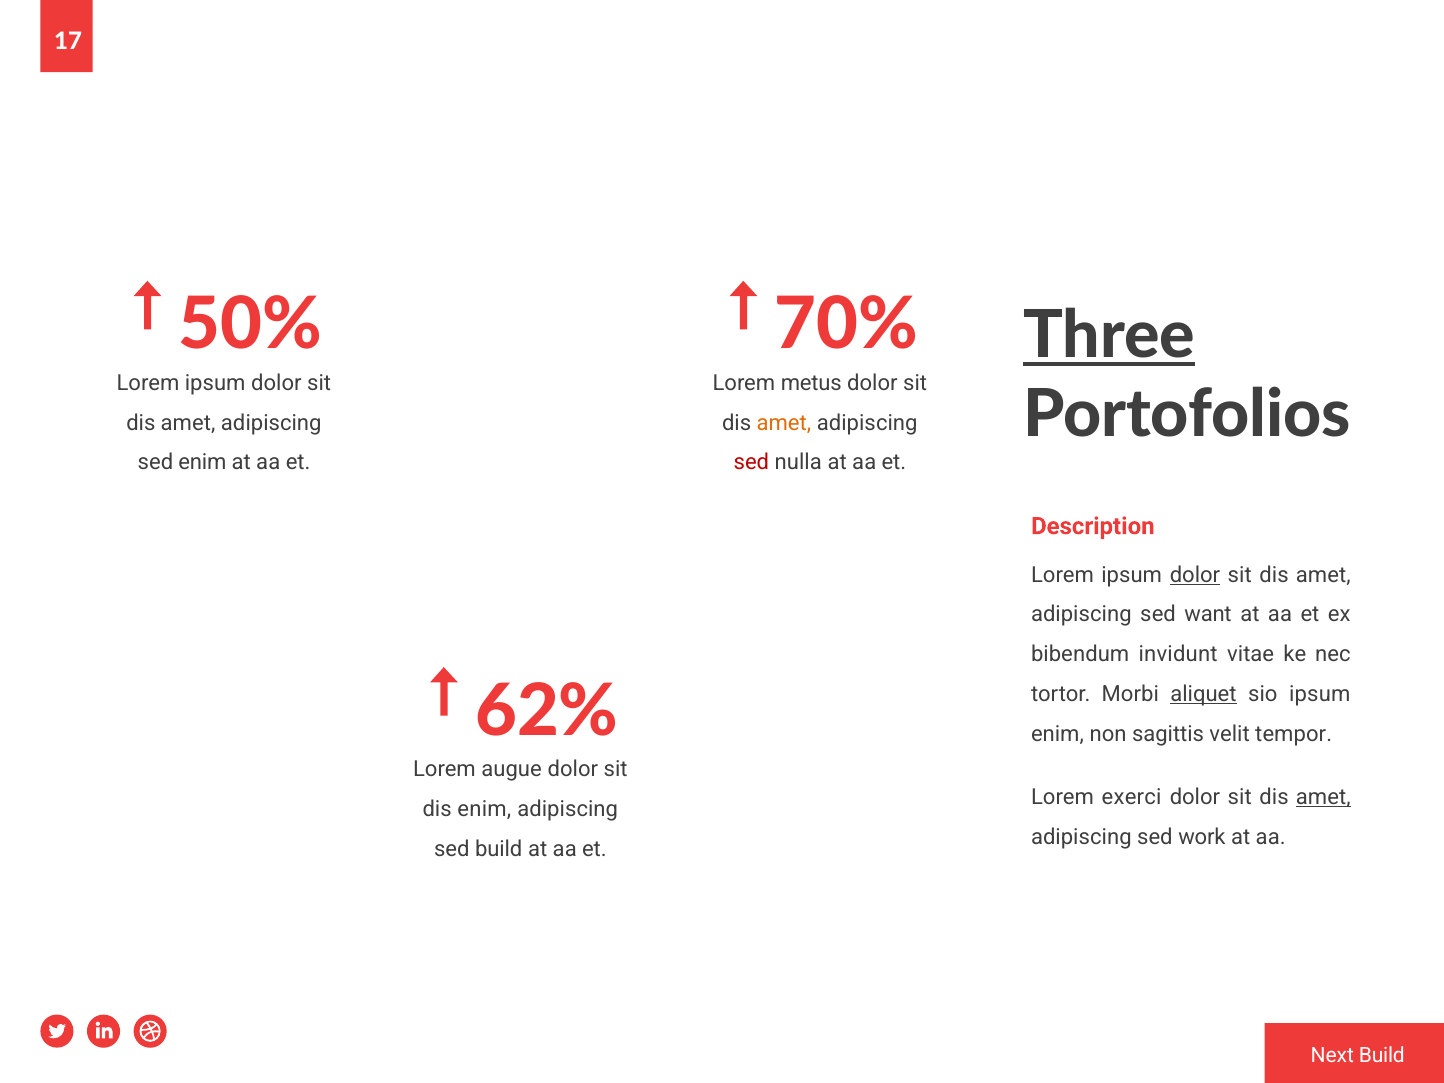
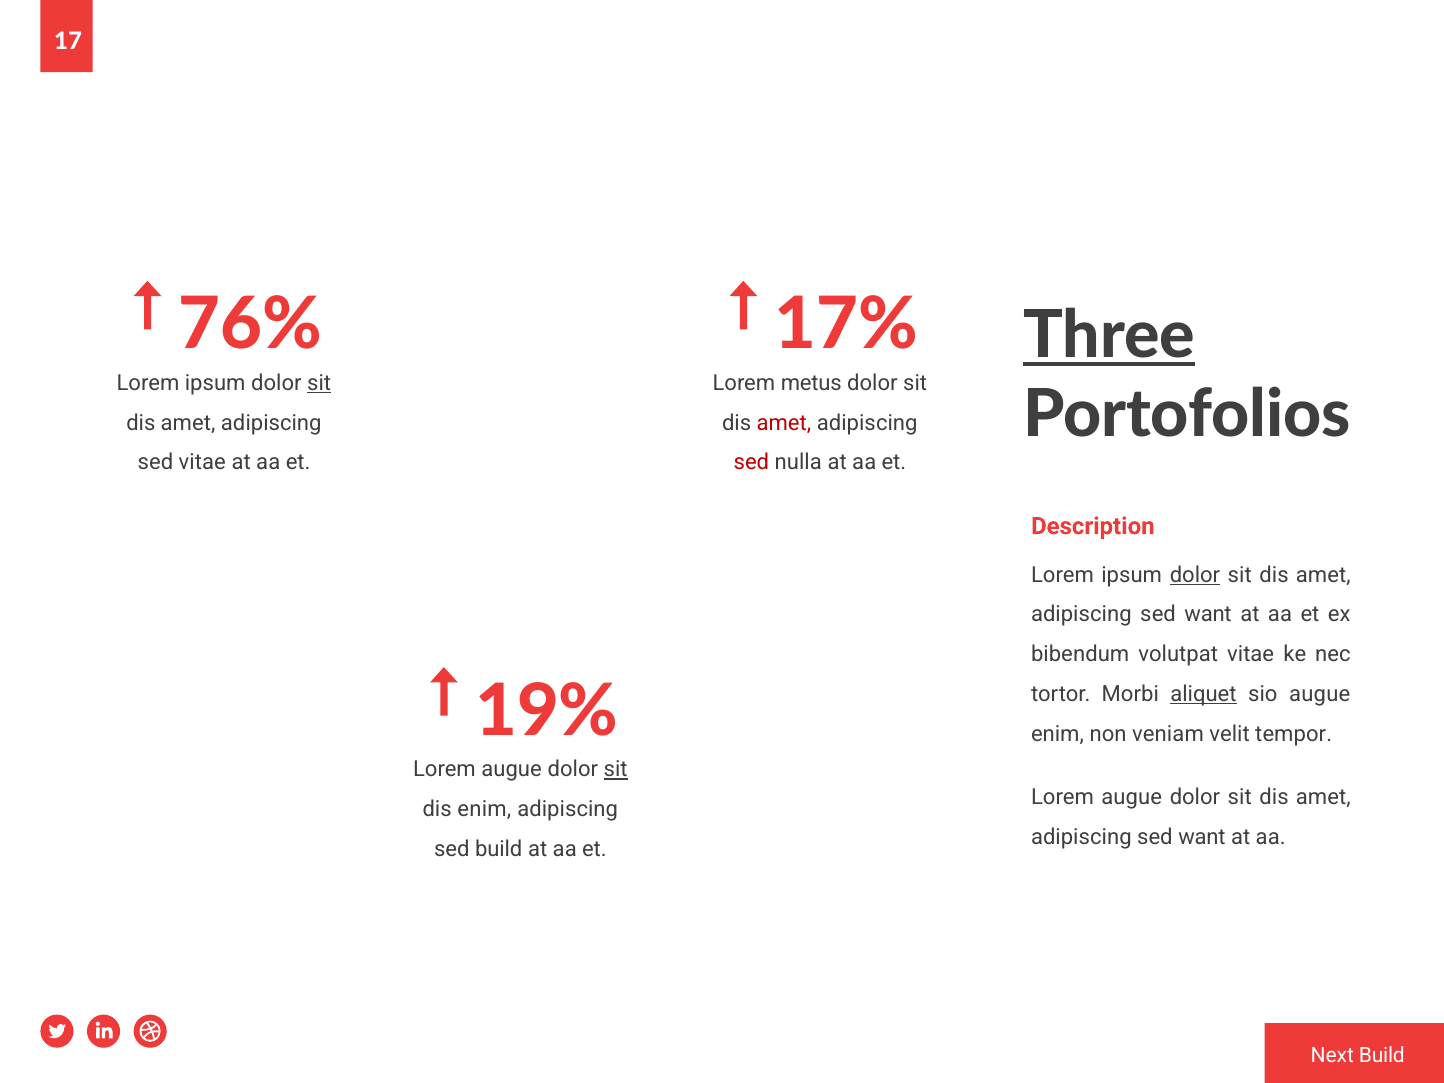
50%: 50% -> 76%
70%: 70% -> 17%
sit at (319, 383) underline: none -> present
amet at (784, 423) colour: orange -> red
sed enim: enim -> vitae
invidunt: invidunt -> volutpat
62%: 62% -> 19%
sio ipsum: ipsum -> augue
sagittis: sagittis -> veniam
sit at (616, 769) underline: none -> present
exerci at (1132, 797): exerci -> augue
amet at (1323, 797) underline: present -> none
work at (1202, 837): work -> want
